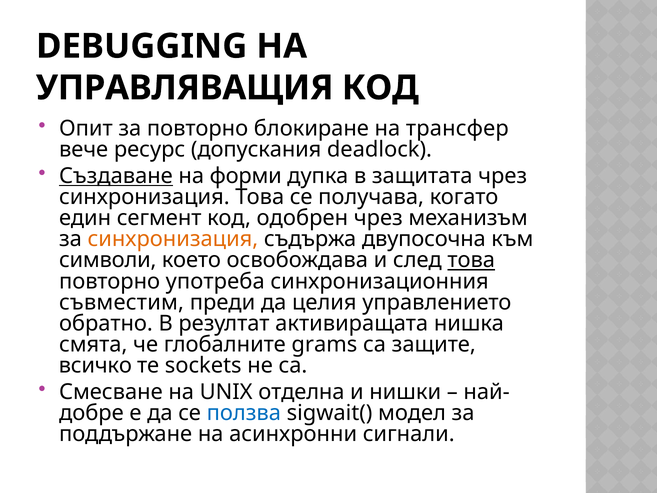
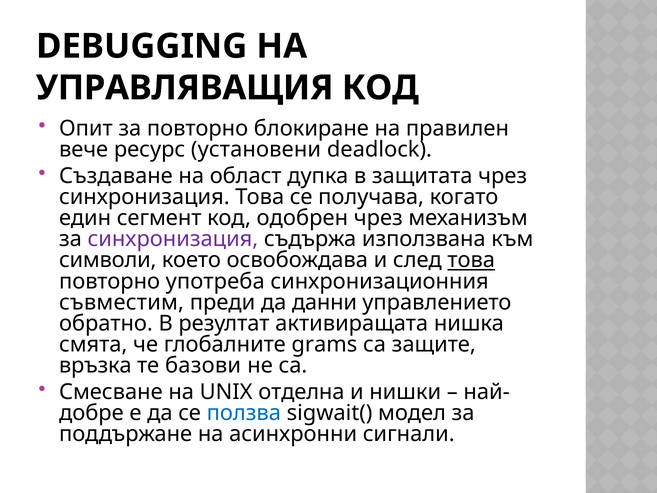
трансфер: трансфер -> правилен
допускания: допускания -> установени
Създаване underline: present -> none
форми: форми -> област
синхронизация at (173, 239) colour: orange -> purple
двупосочна: двупосочна -> използвана
целия: целия -> данни
всичко: всичко -> връзка
sockets: sockets -> базови
